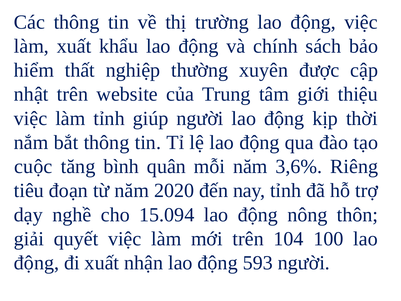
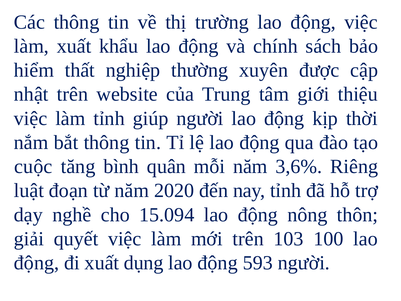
tiêu: tiêu -> luật
104: 104 -> 103
nhận: nhận -> dụng
